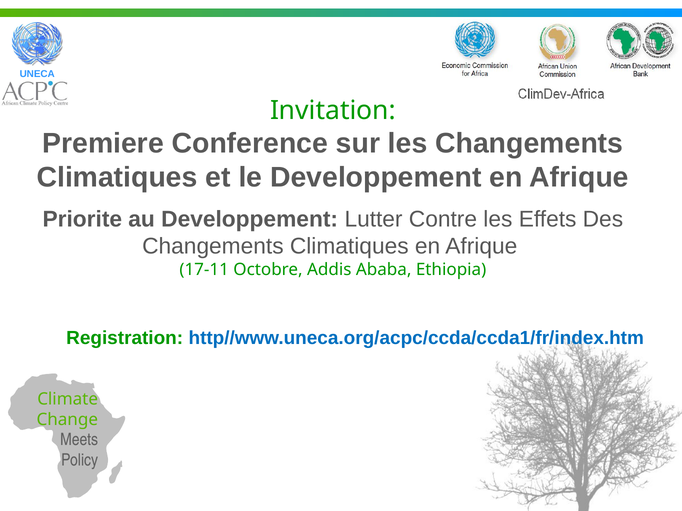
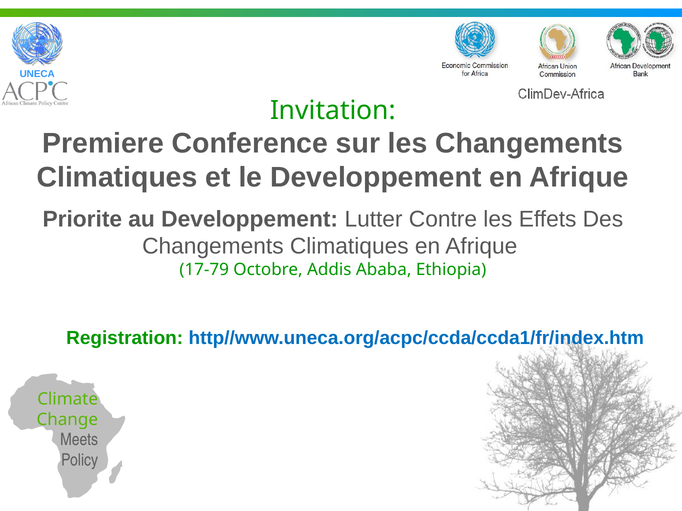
17-11: 17-11 -> 17-79
